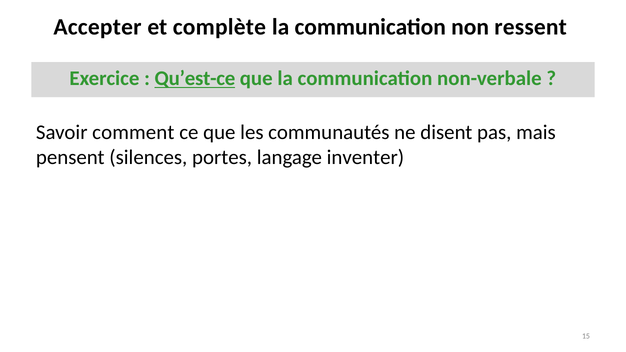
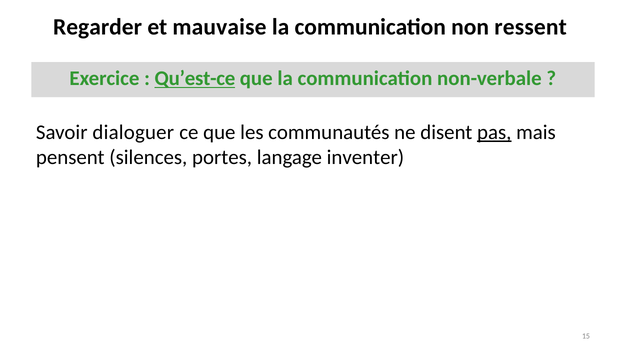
Accepter: Accepter -> Regarder
complète: complète -> mauvaise
comment: comment -> dialoguer
pas underline: none -> present
